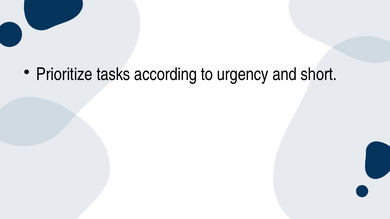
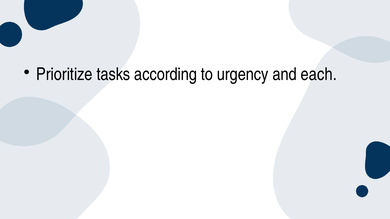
short: short -> each
